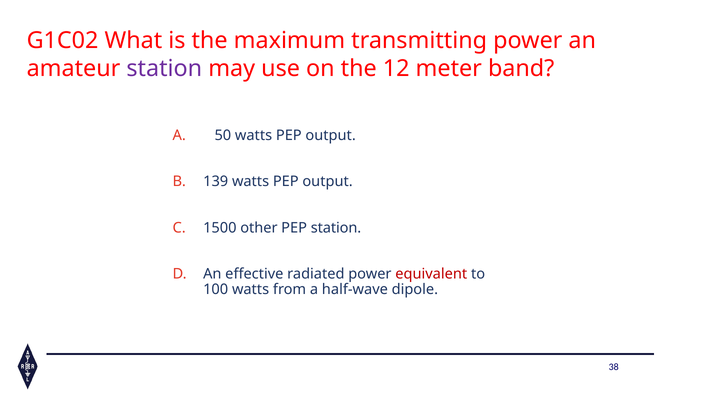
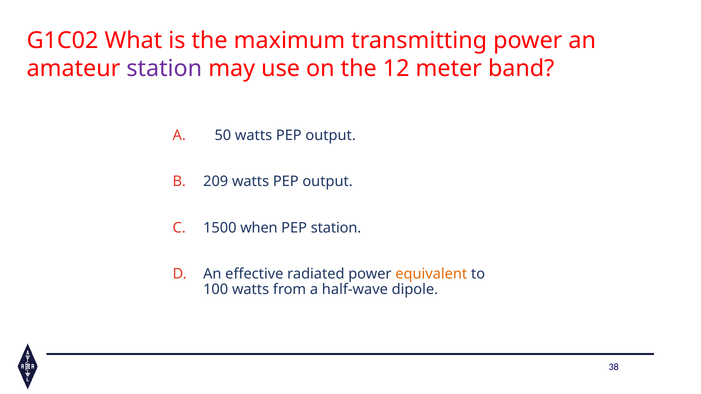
139: 139 -> 209
other: other -> when
equivalent colour: red -> orange
